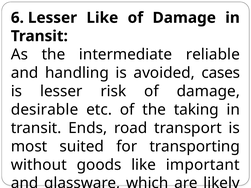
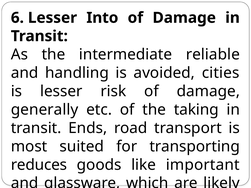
Lesser Like: Like -> Into
cases: cases -> cities
desirable: desirable -> generally
without: without -> reduces
